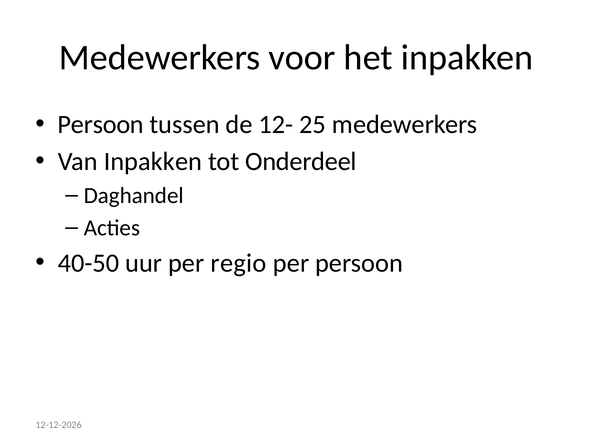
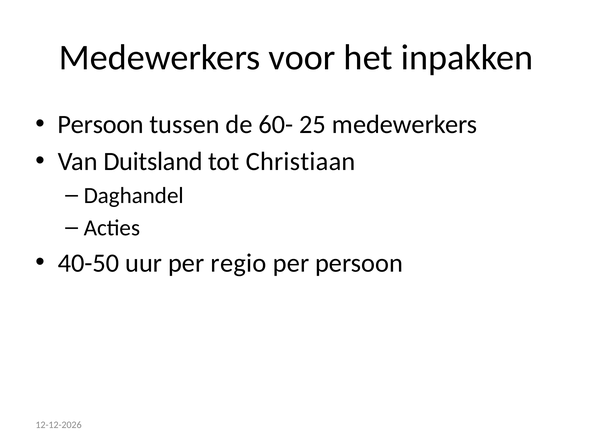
12-: 12- -> 60-
Van Inpakken: Inpakken -> Duitsland
Onderdeel: Onderdeel -> Christiaan
